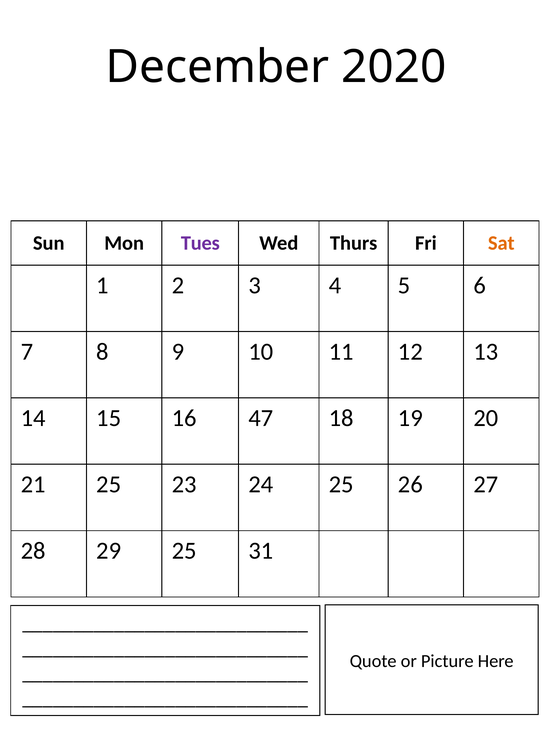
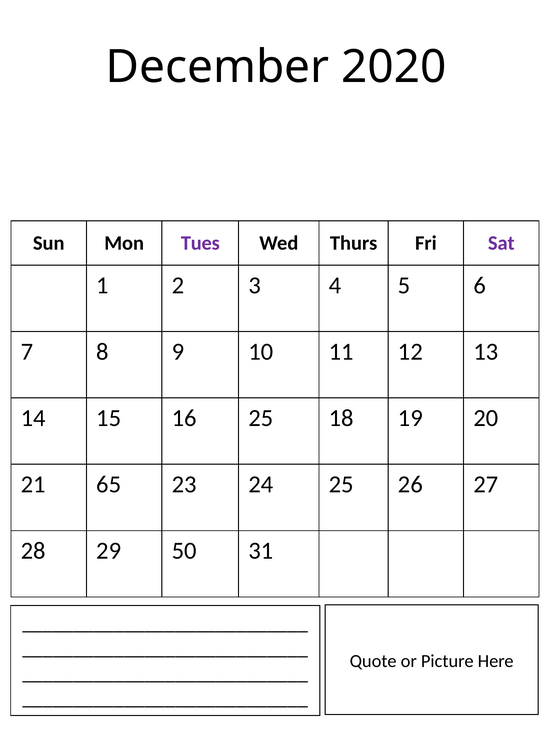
Sat colour: orange -> purple
16 47: 47 -> 25
21 25: 25 -> 65
29 25: 25 -> 50
